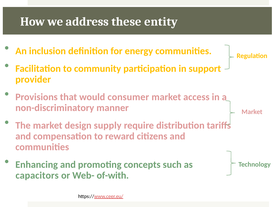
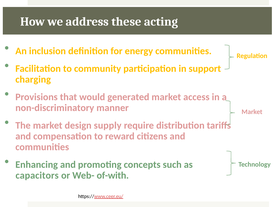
entity: entity -> acting
provider: provider -> charging
consumer: consumer -> generated
